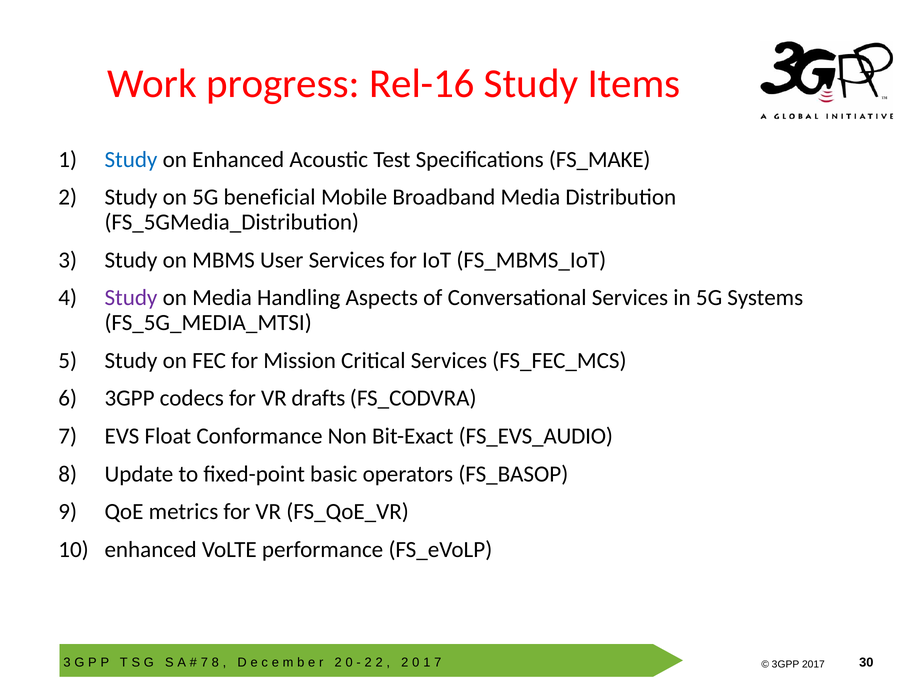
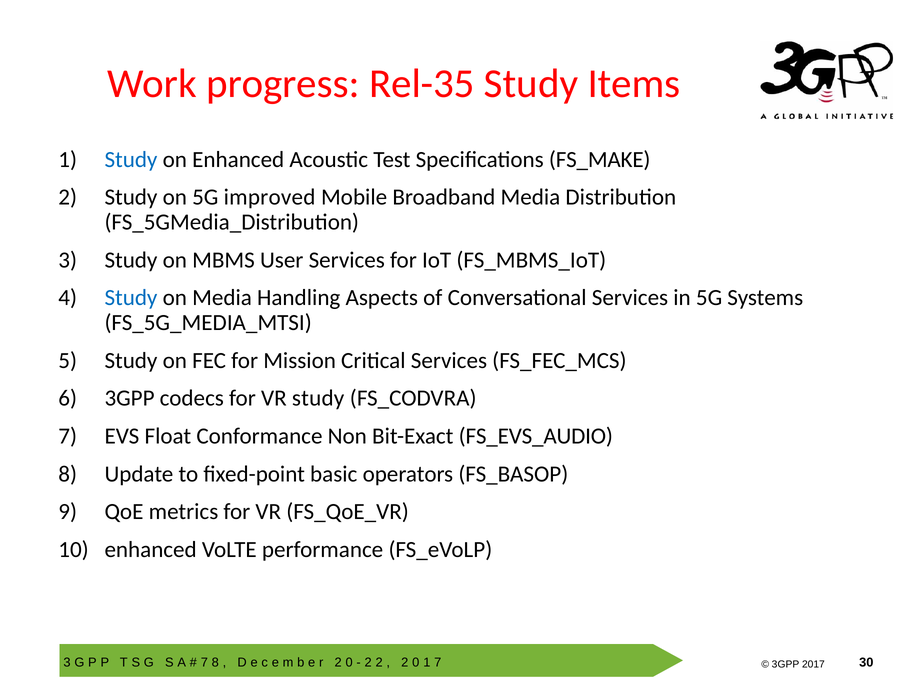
Rel-16: Rel-16 -> Rel-35
beneficial: beneficial -> improved
Study at (131, 298) colour: purple -> blue
VR drafts: drafts -> study
